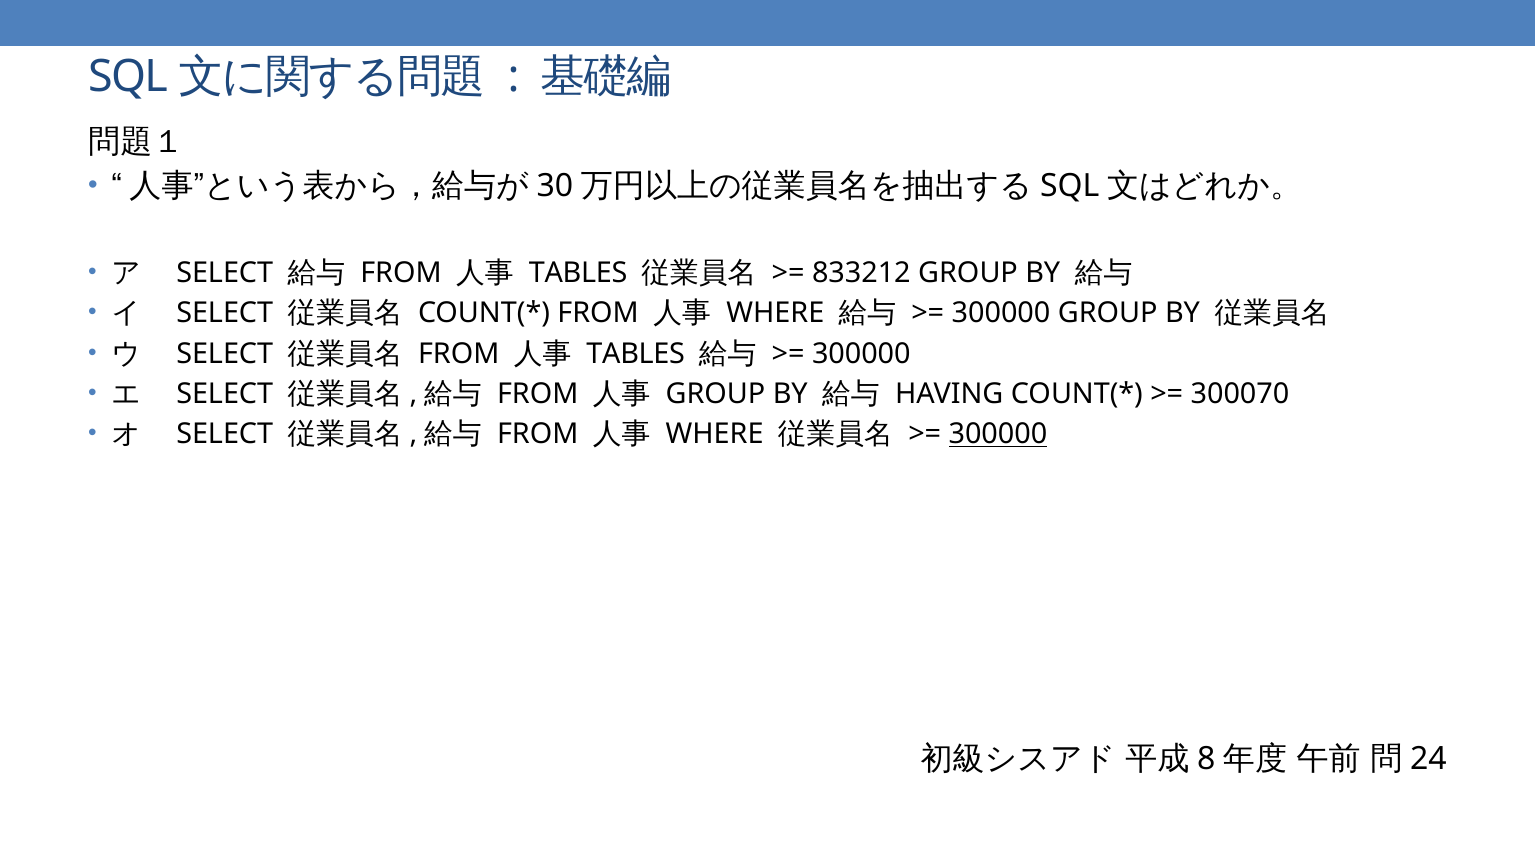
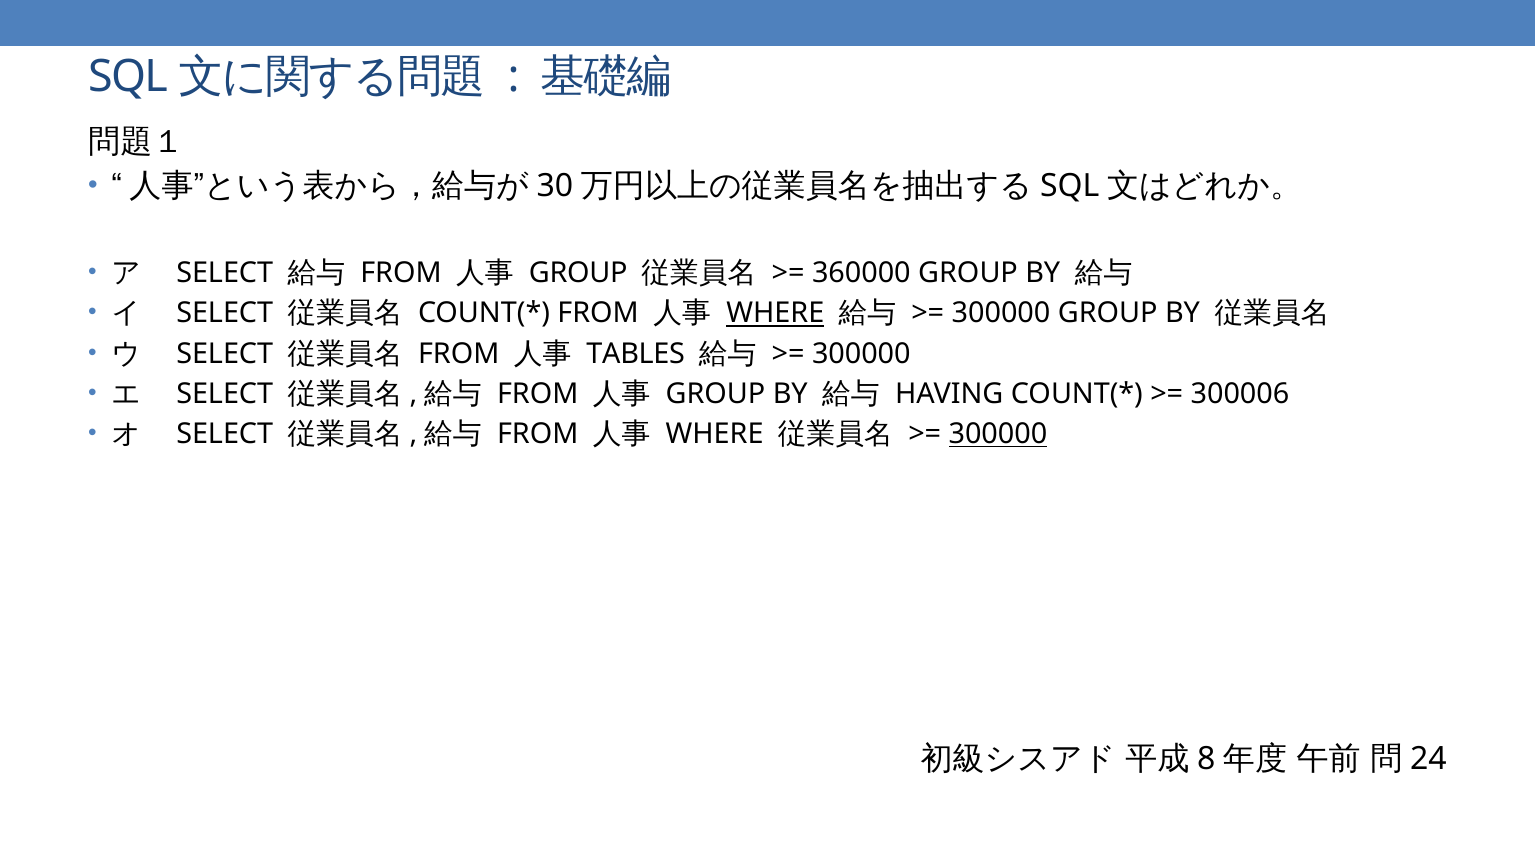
TABLES at (578, 273): TABLES -> GROUP
833212: 833212 -> 360000
WHERE at (775, 314) underline: none -> present
300070: 300070 -> 300006
